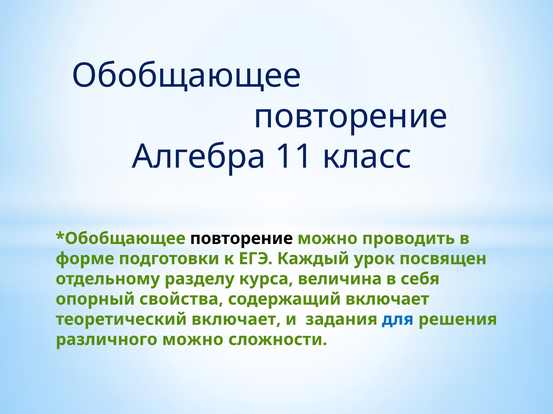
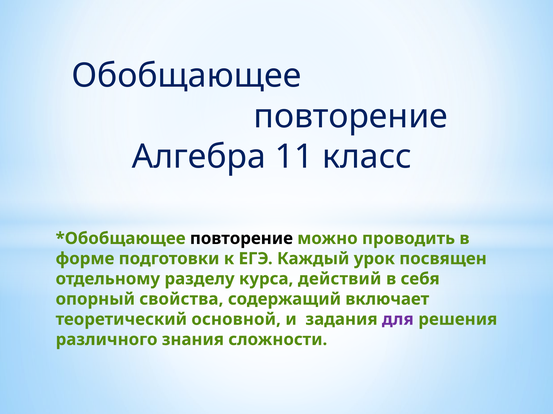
величина: величина -> действий
теоретический включает: включает -> основной
для colour: blue -> purple
различного можно: можно -> знания
